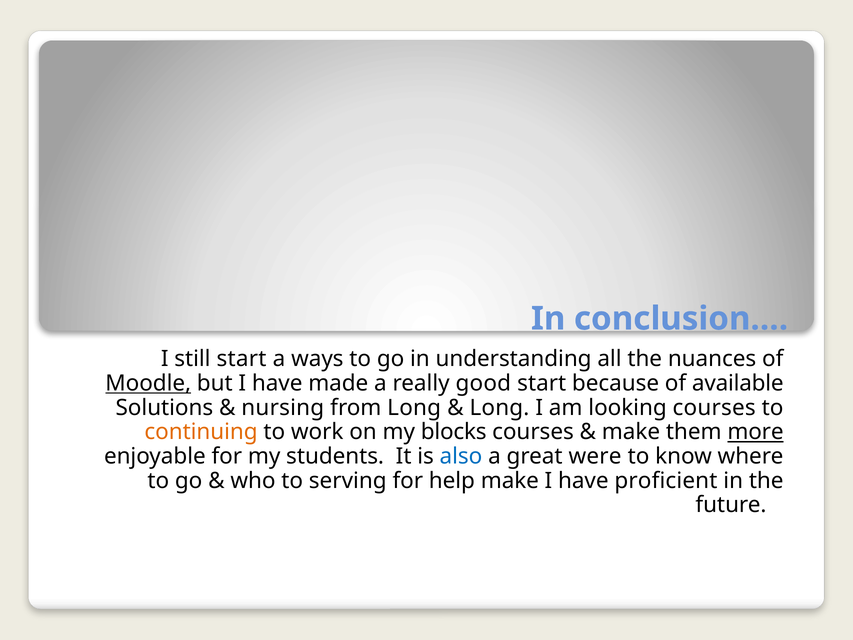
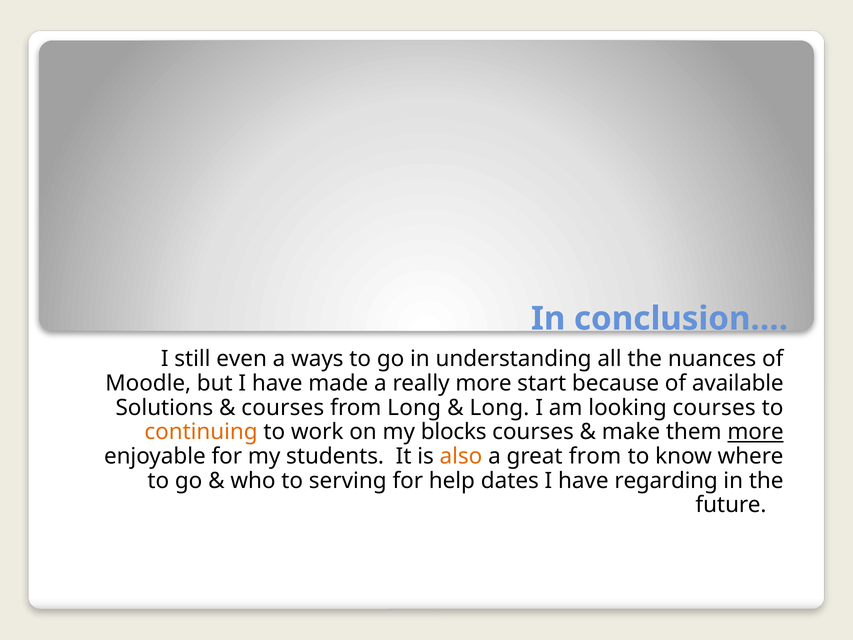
still start: start -> even
Moodle underline: present -> none
really good: good -> more
nursing at (283, 407): nursing -> courses
also colour: blue -> orange
great were: were -> from
help make: make -> dates
proficient: proficient -> regarding
